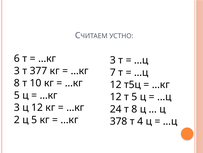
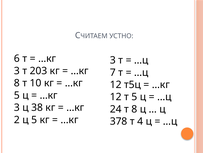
377: 377 -> 203
ц 12: 12 -> 38
